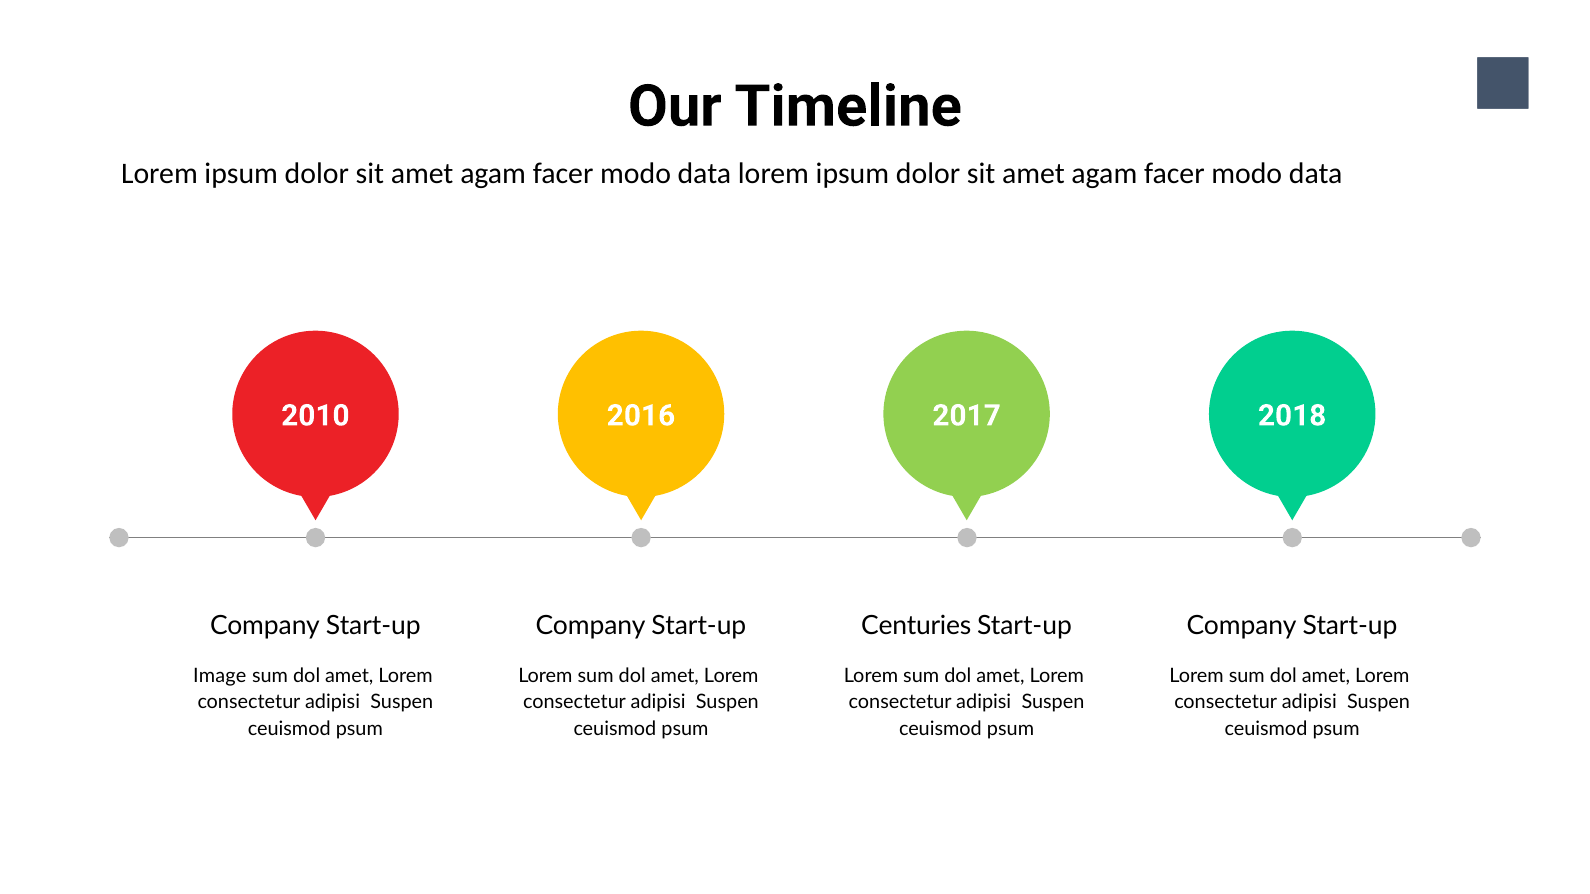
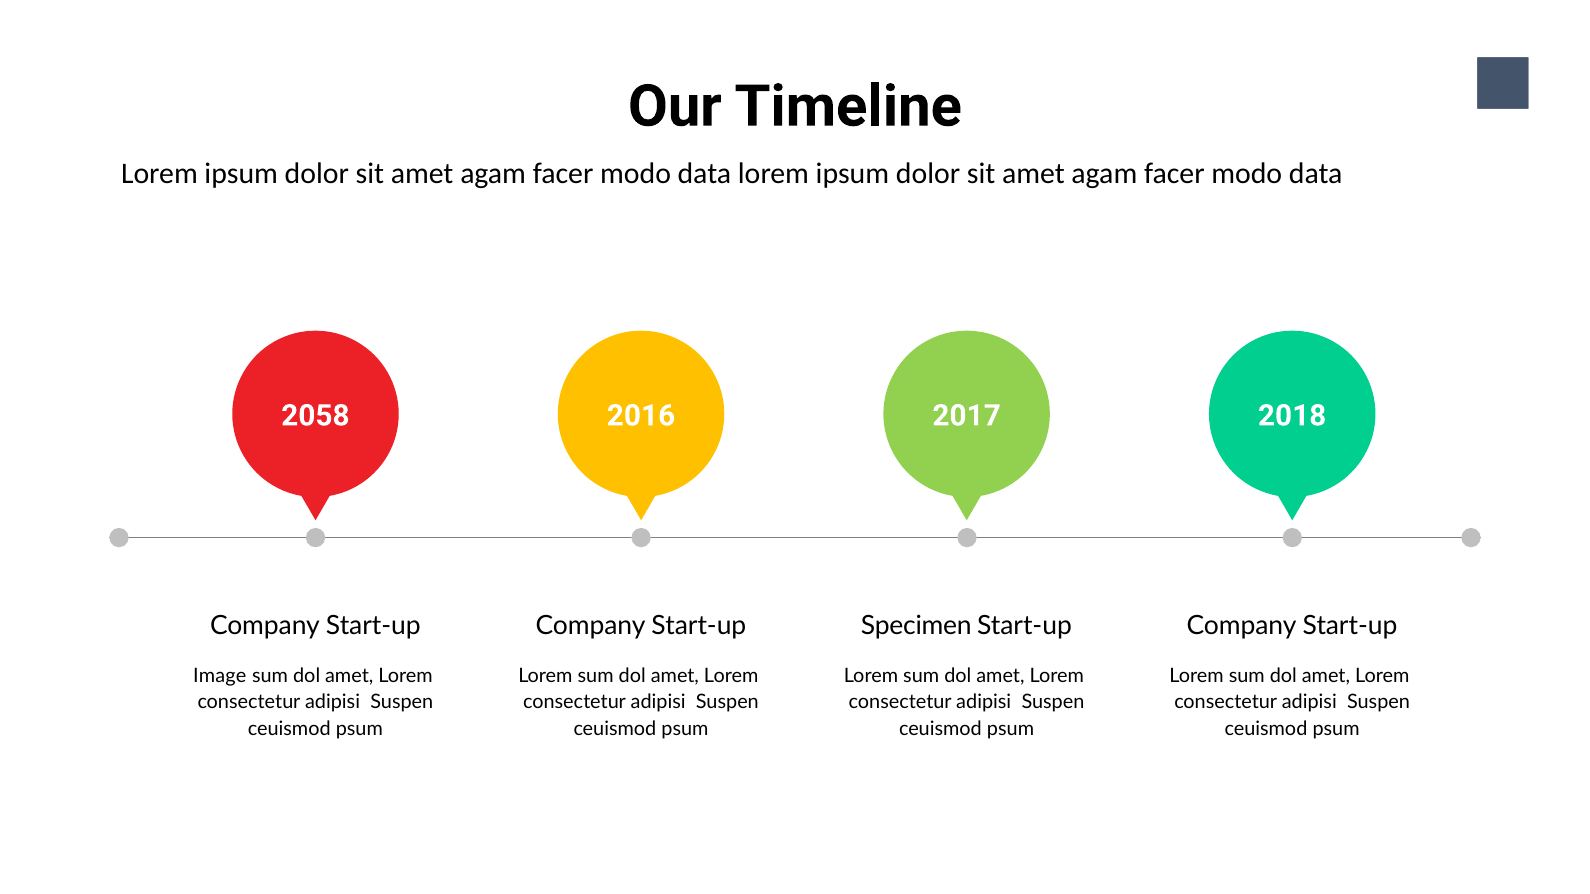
2010: 2010 -> 2058
Centuries: Centuries -> Specimen
